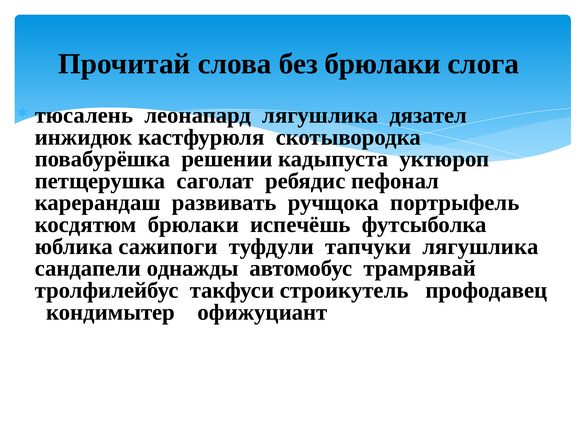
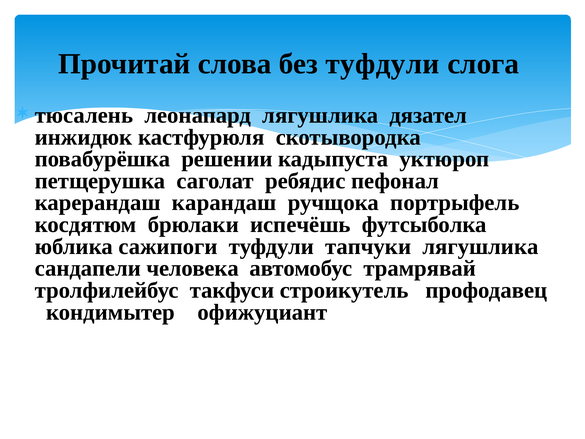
без брюлаки: брюлаки -> туфдули
развивать: развивать -> карандаш
однажды: однажды -> человека
